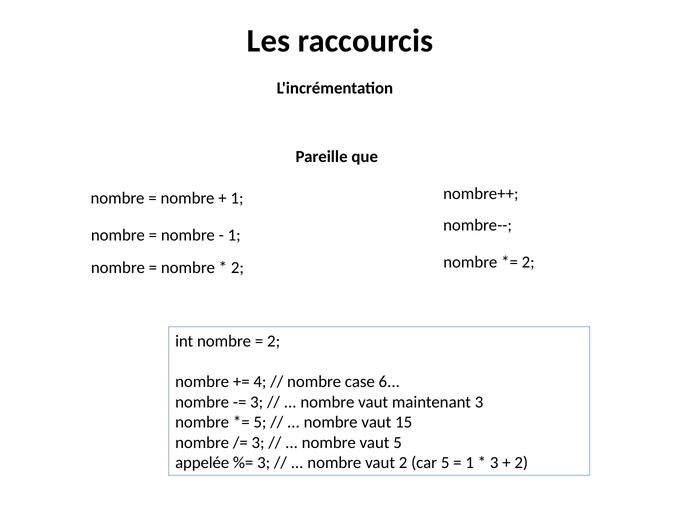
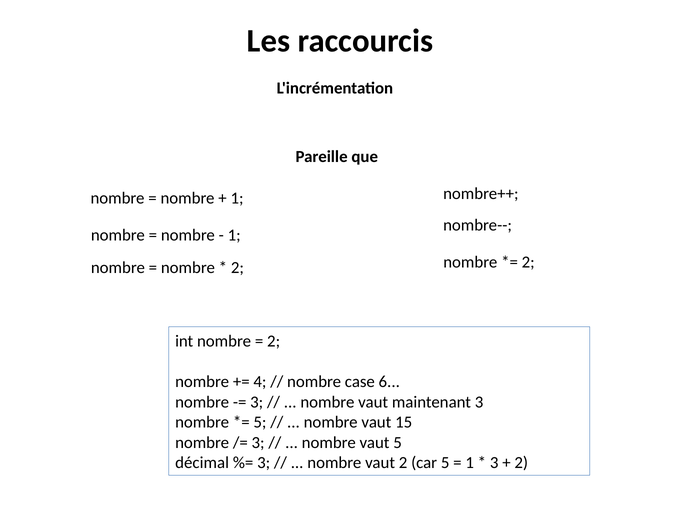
appelée: appelée -> décimal
